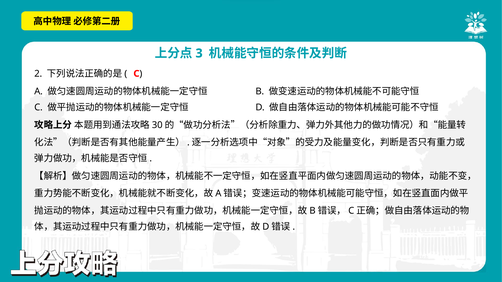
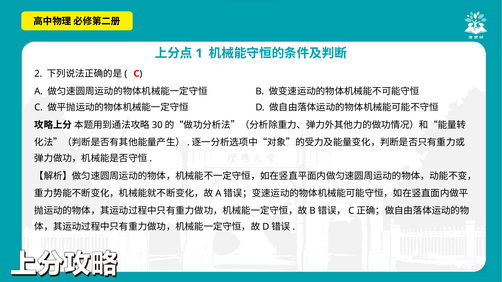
3: 3 -> 1
